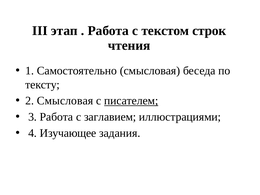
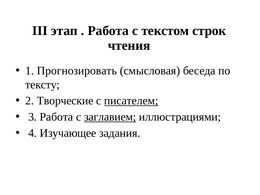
Самостоятельно: Самостоятельно -> Прогнозировать
2 Смысловая: Смысловая -> Творческие
заглавием underline: none -> present
